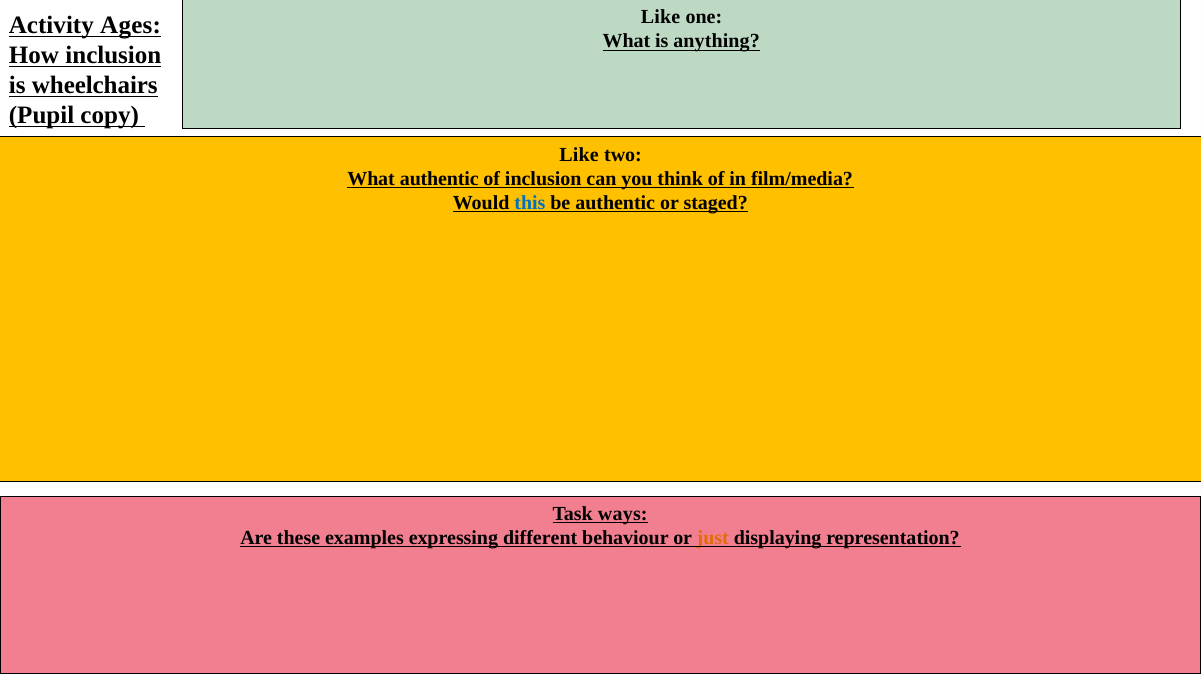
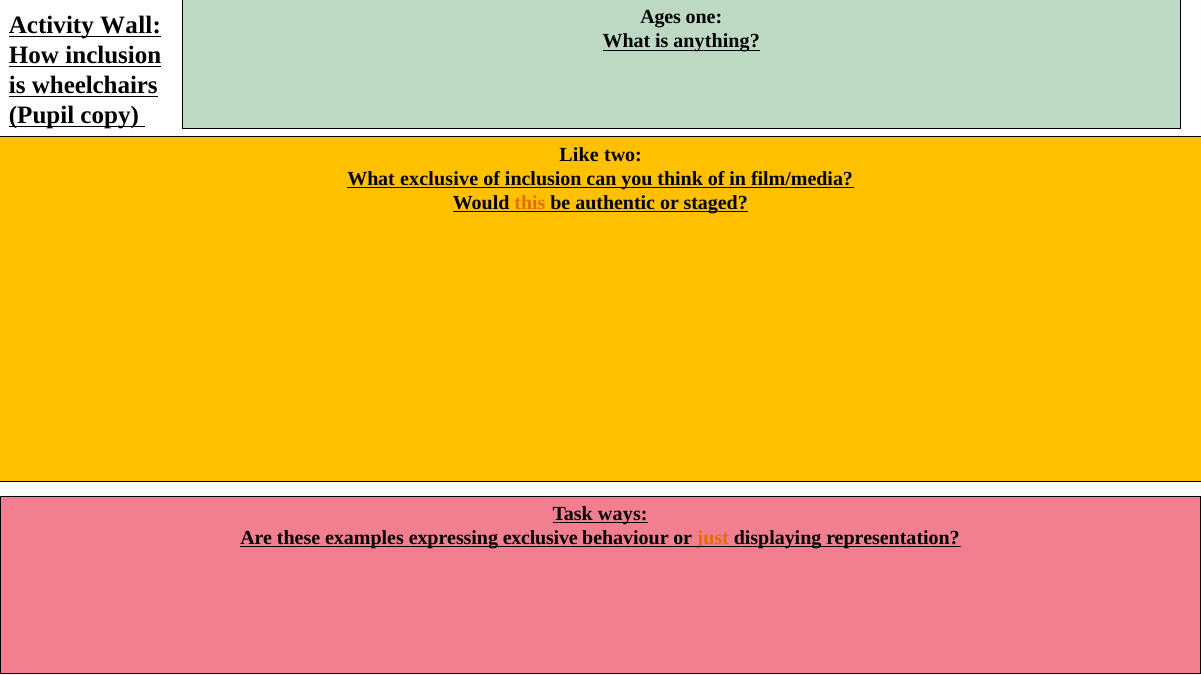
Like at (660, 17): Like -> Ages
Ages: Ages -> Wall
What authentic: authentic -> exclusive
this colour: blue -> orange
expressing different: different -> exclusive
